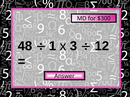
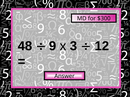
1: 1 -> 9
